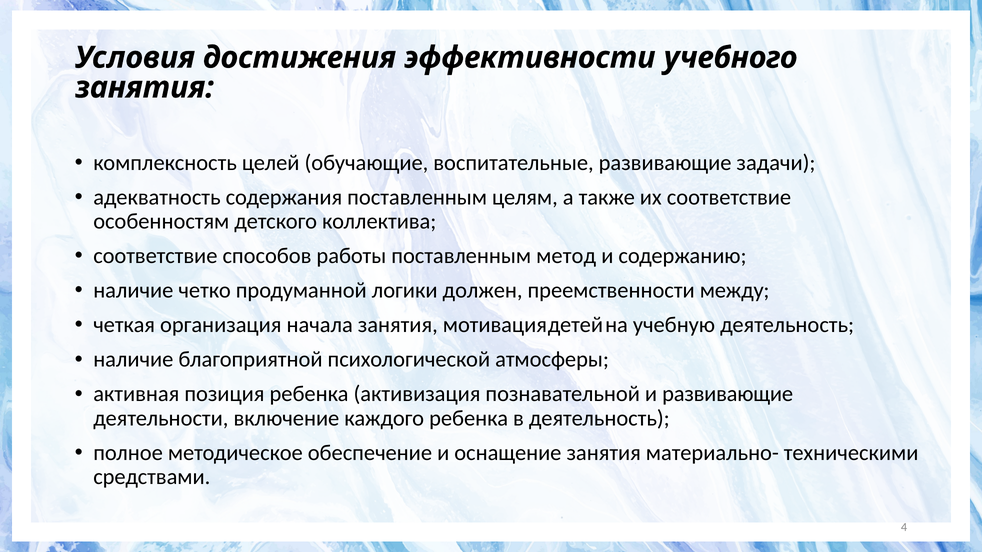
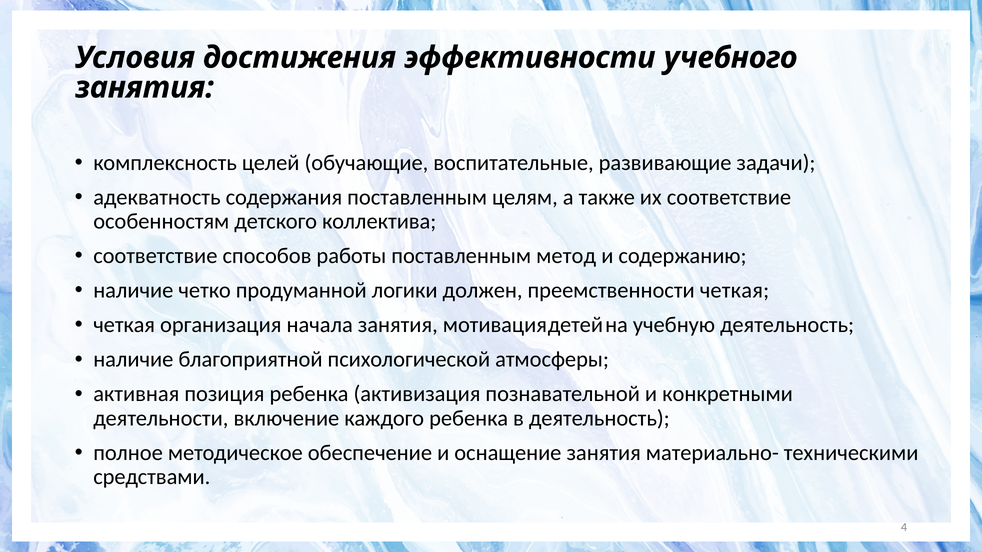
преемственности между: между -> четкая
и развивающие: развивающие -> конкретными
